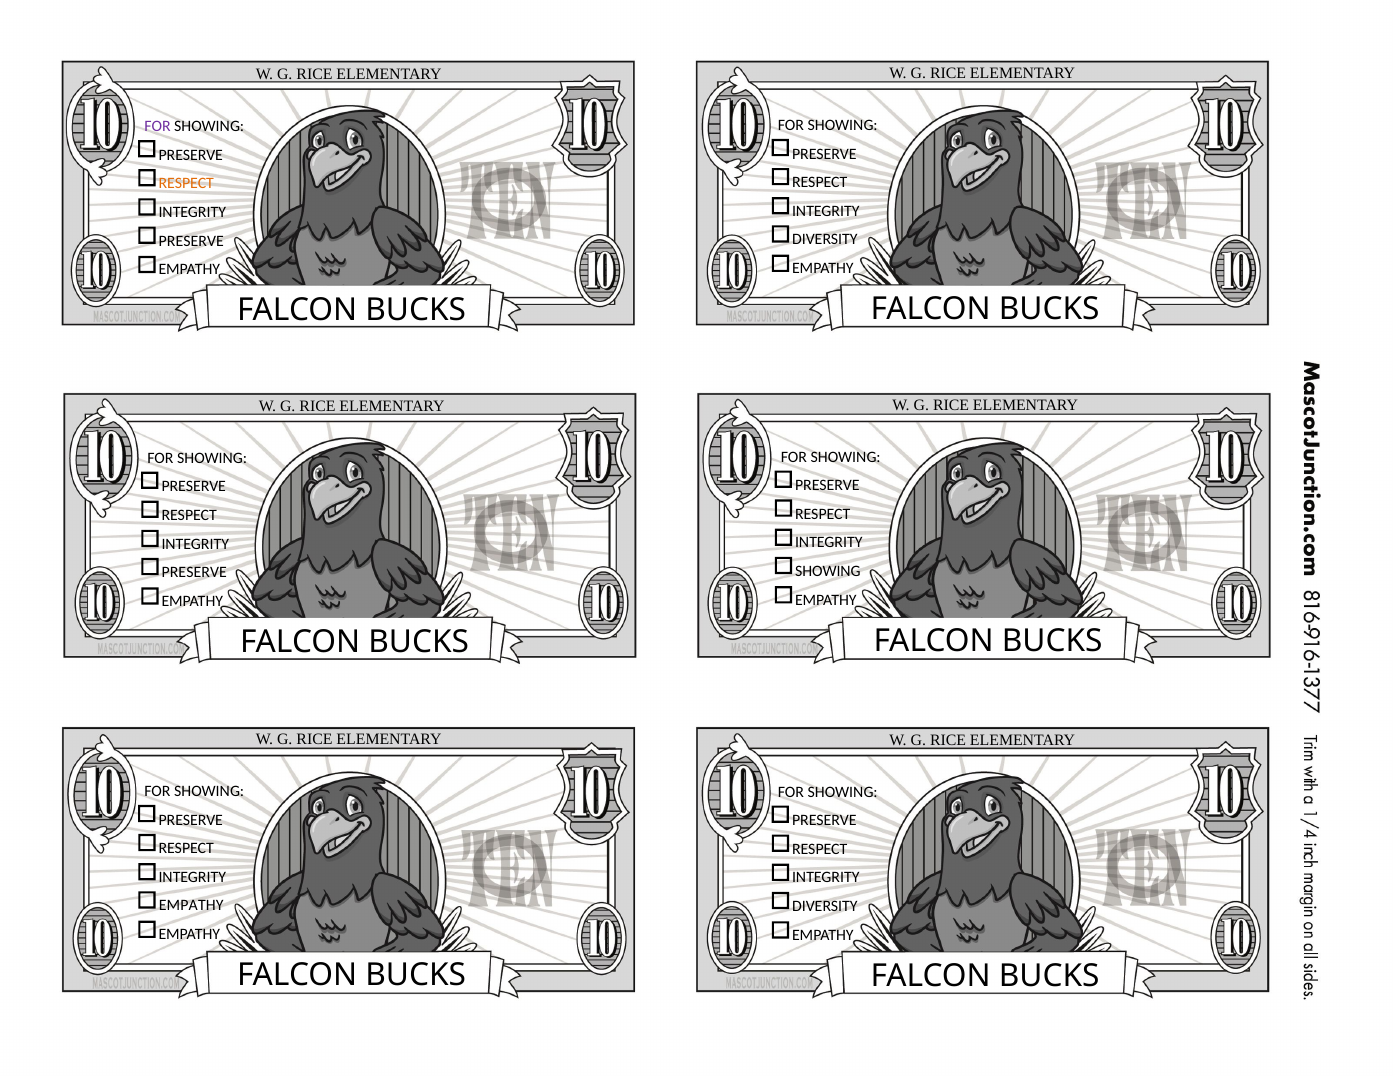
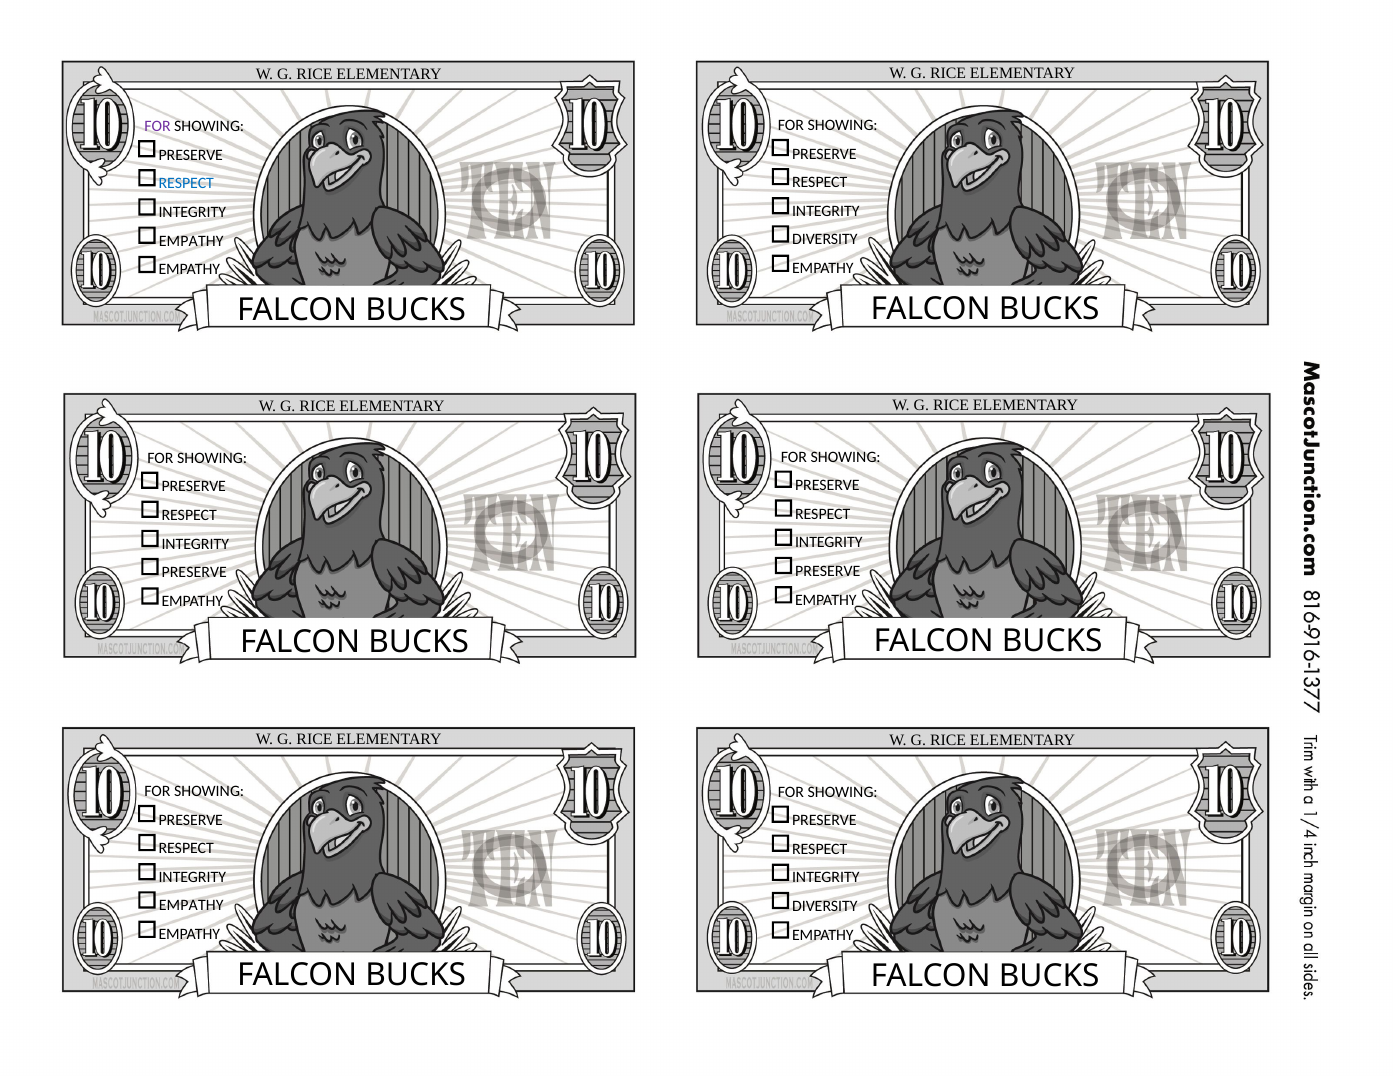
RESPECT at (186, 184) colour: orange -> blue
PRESERVE at (191, 241): PRESERVE -> EMPATHY
SHOWING at (828, 571): SHOWING -> PRESERVE
